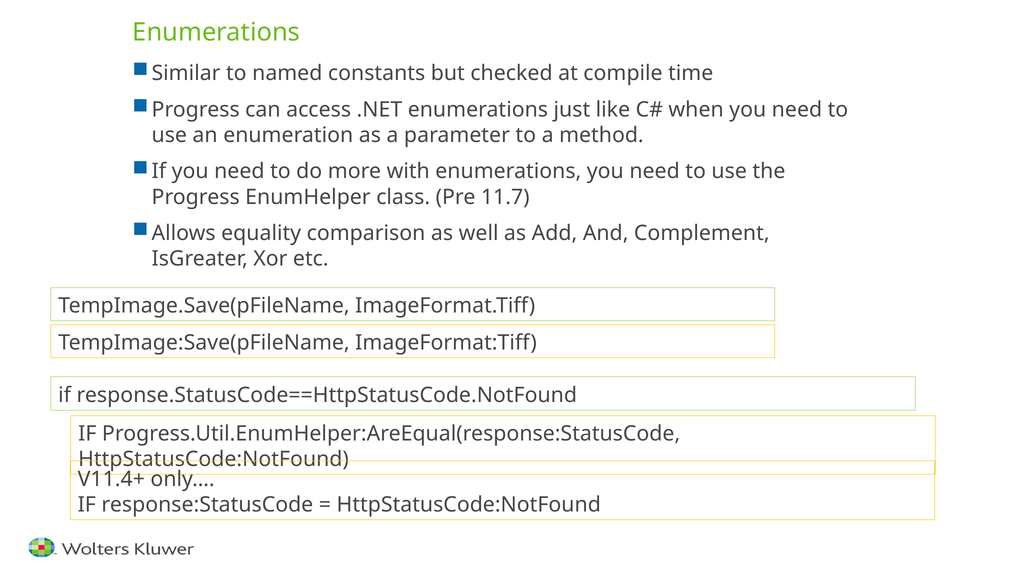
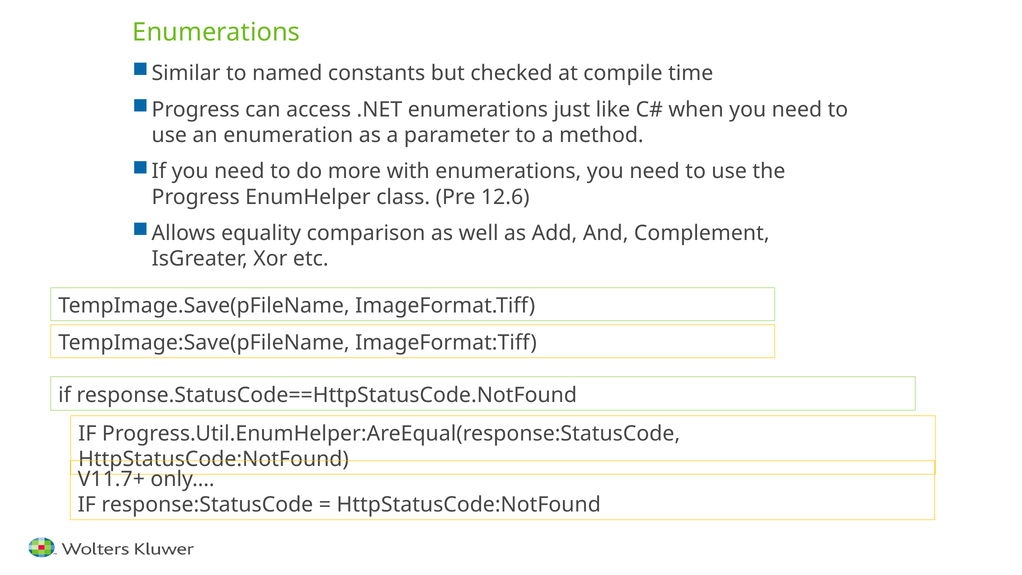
11.7: 11.7 -> 12.6
V11.4+: V11.4+ -> V11.7+
